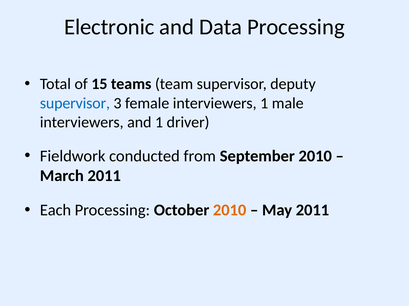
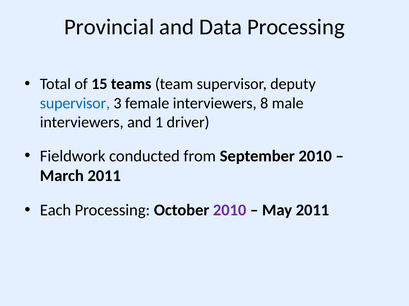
Electronic: Electronic -> Provincial
interviewers 1: 1 -> 8
2010 at (230, 211) colour: orange -> purple
